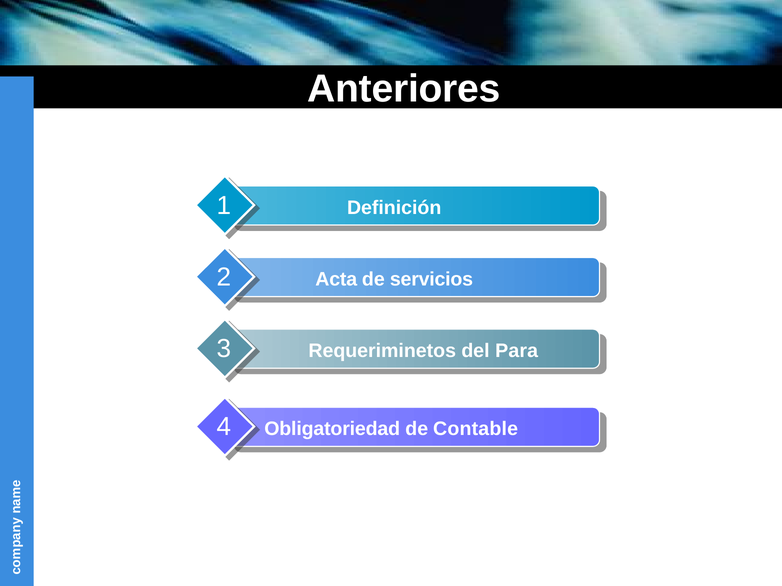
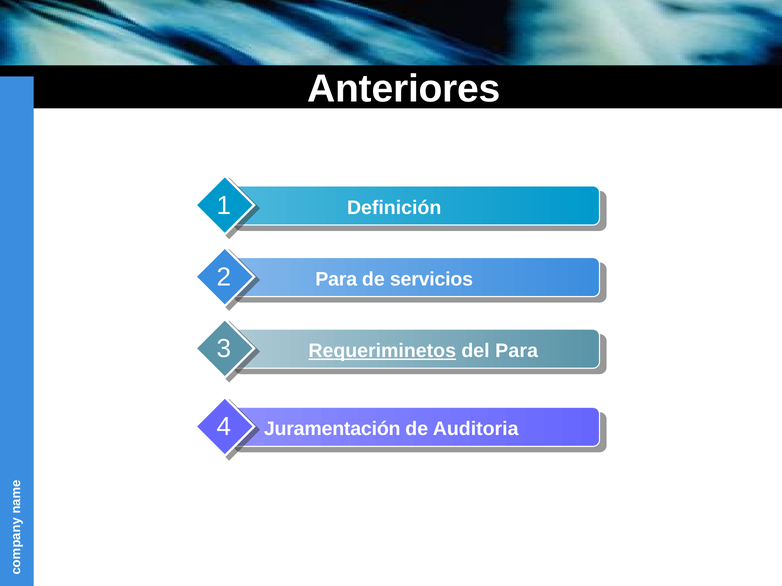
Acta at (336, 279): Acta -> Para
Requeriminetos underline: none -> present
Obligatoriedad: Obligatoriedad -> Juramentación
Contable: Contable -> Auditoria
